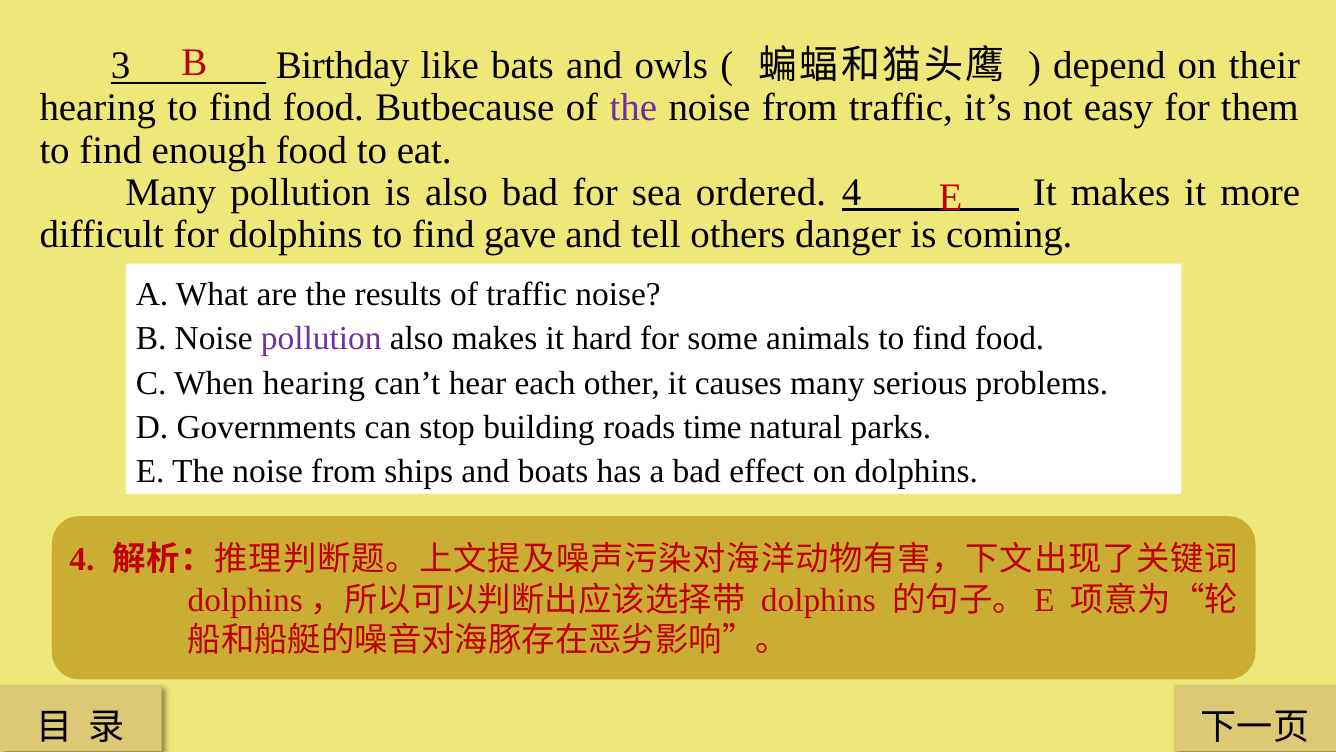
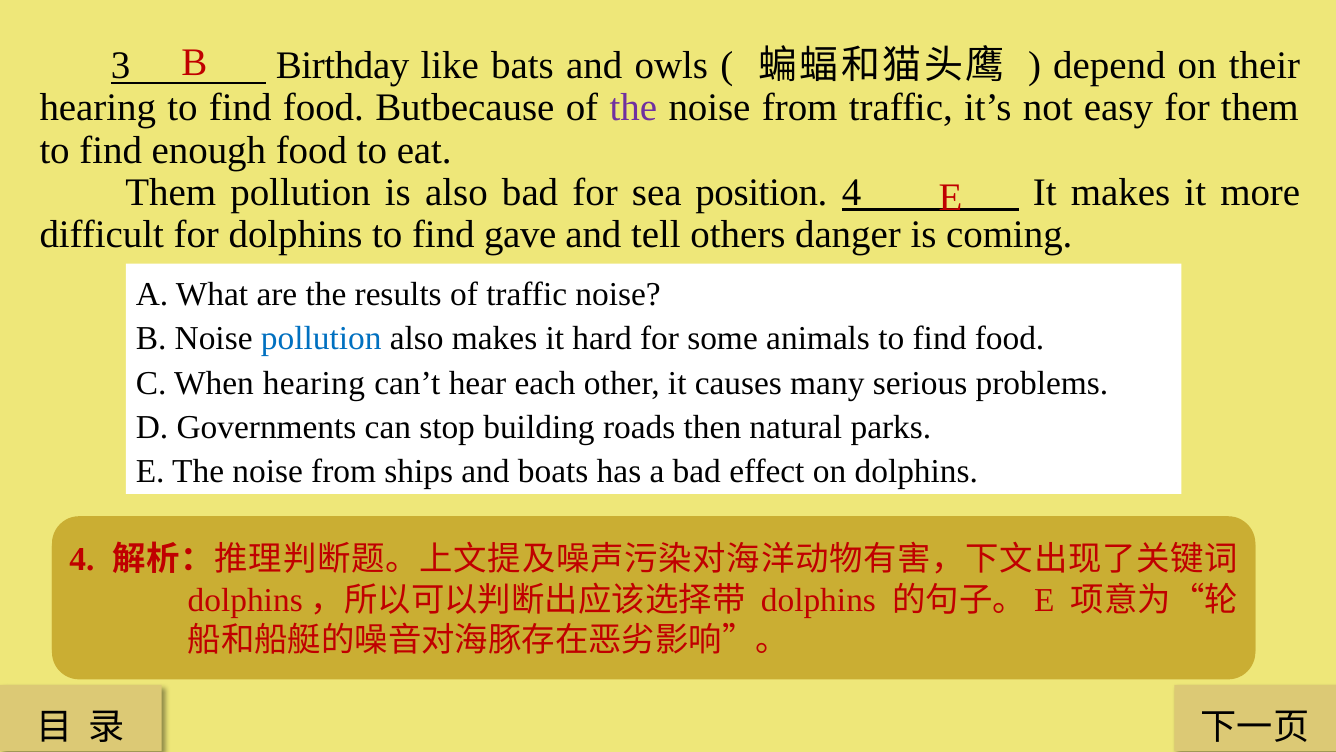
Many at (171, 192): Many -> Them
ordered: ordered -> position
pollution at (321, 339) colour: purple -> blue
time: time -> then
